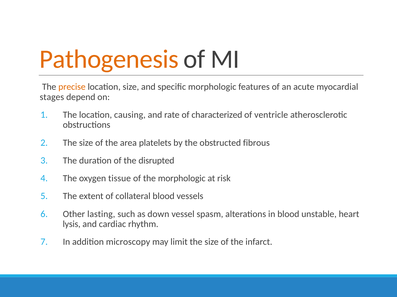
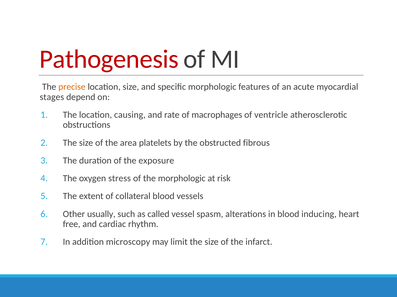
Pathogenesis colour: orange -> red
characterized: characterized -> macrophages
disrupted: disrupted -> exposure
tissue: tissue -> stress
lasting: lasting -> usually
down: down -> called
unstable: unstable -> inducing
lysis: lysis -> free
